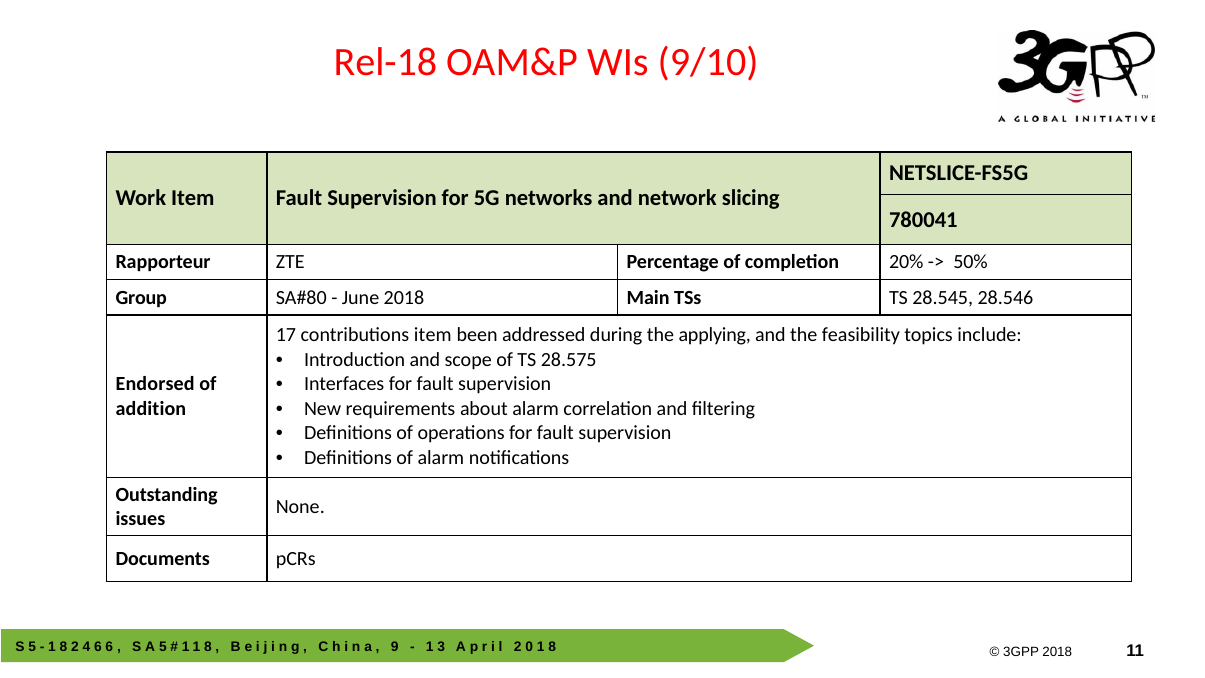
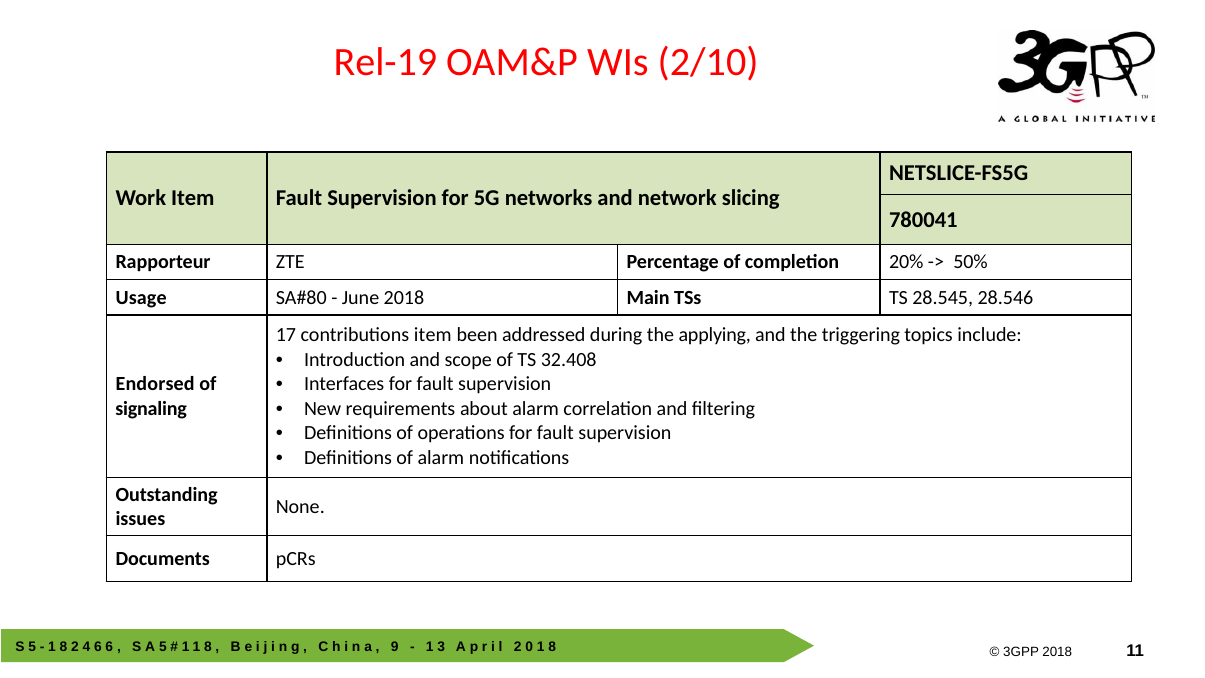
Rel-18: Rel-18 -> Rel-19
9/10: 9/10 -> 2/10
Group: Group -> Usage
feasibility: feasibility -> triggering
28.575: 28.575 -> 32.408
addition: addition -> signaling
